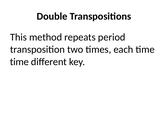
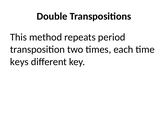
time at (19, 62): time -> keys
